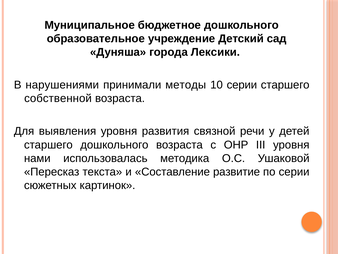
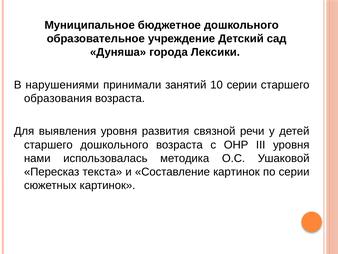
методы: методы -> занятий
собственной: собственной -> образования
Составление развитие: развитие -> картинок
